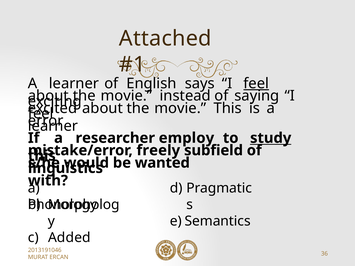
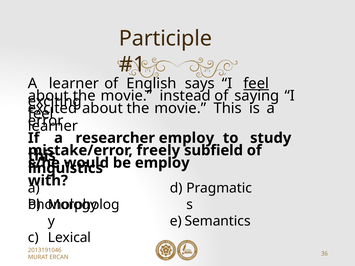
Attached: Attached -> Participle
study underline: present -> none
be wanted: wanted -> employ
Added: Added -> Lexical
